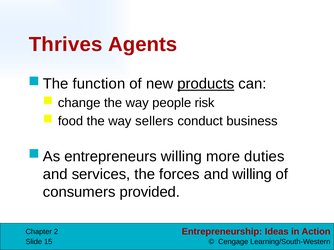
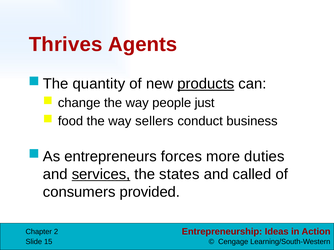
function: function -> quantity
risk: risk -> just
entrepreneurs willing: willing -> forces
services underline: none -> present
forces: forces -> states
and willing: willing -> called
